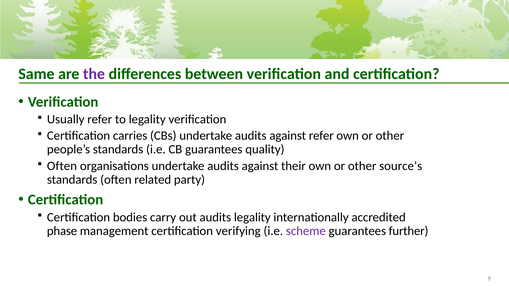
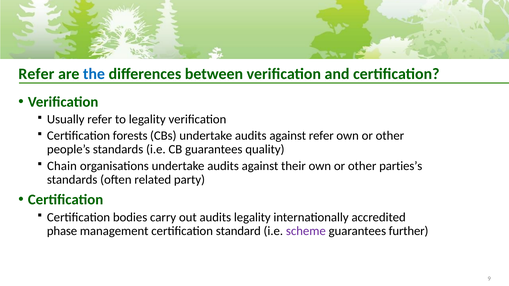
Same at (36, 74): Same -> Refer
the colour: purple -> blue
carries: carries -> forests
Often at (62, 166): Often -> Chain
source’s: source’s -> parties’s
verifying: verifying -> standard
